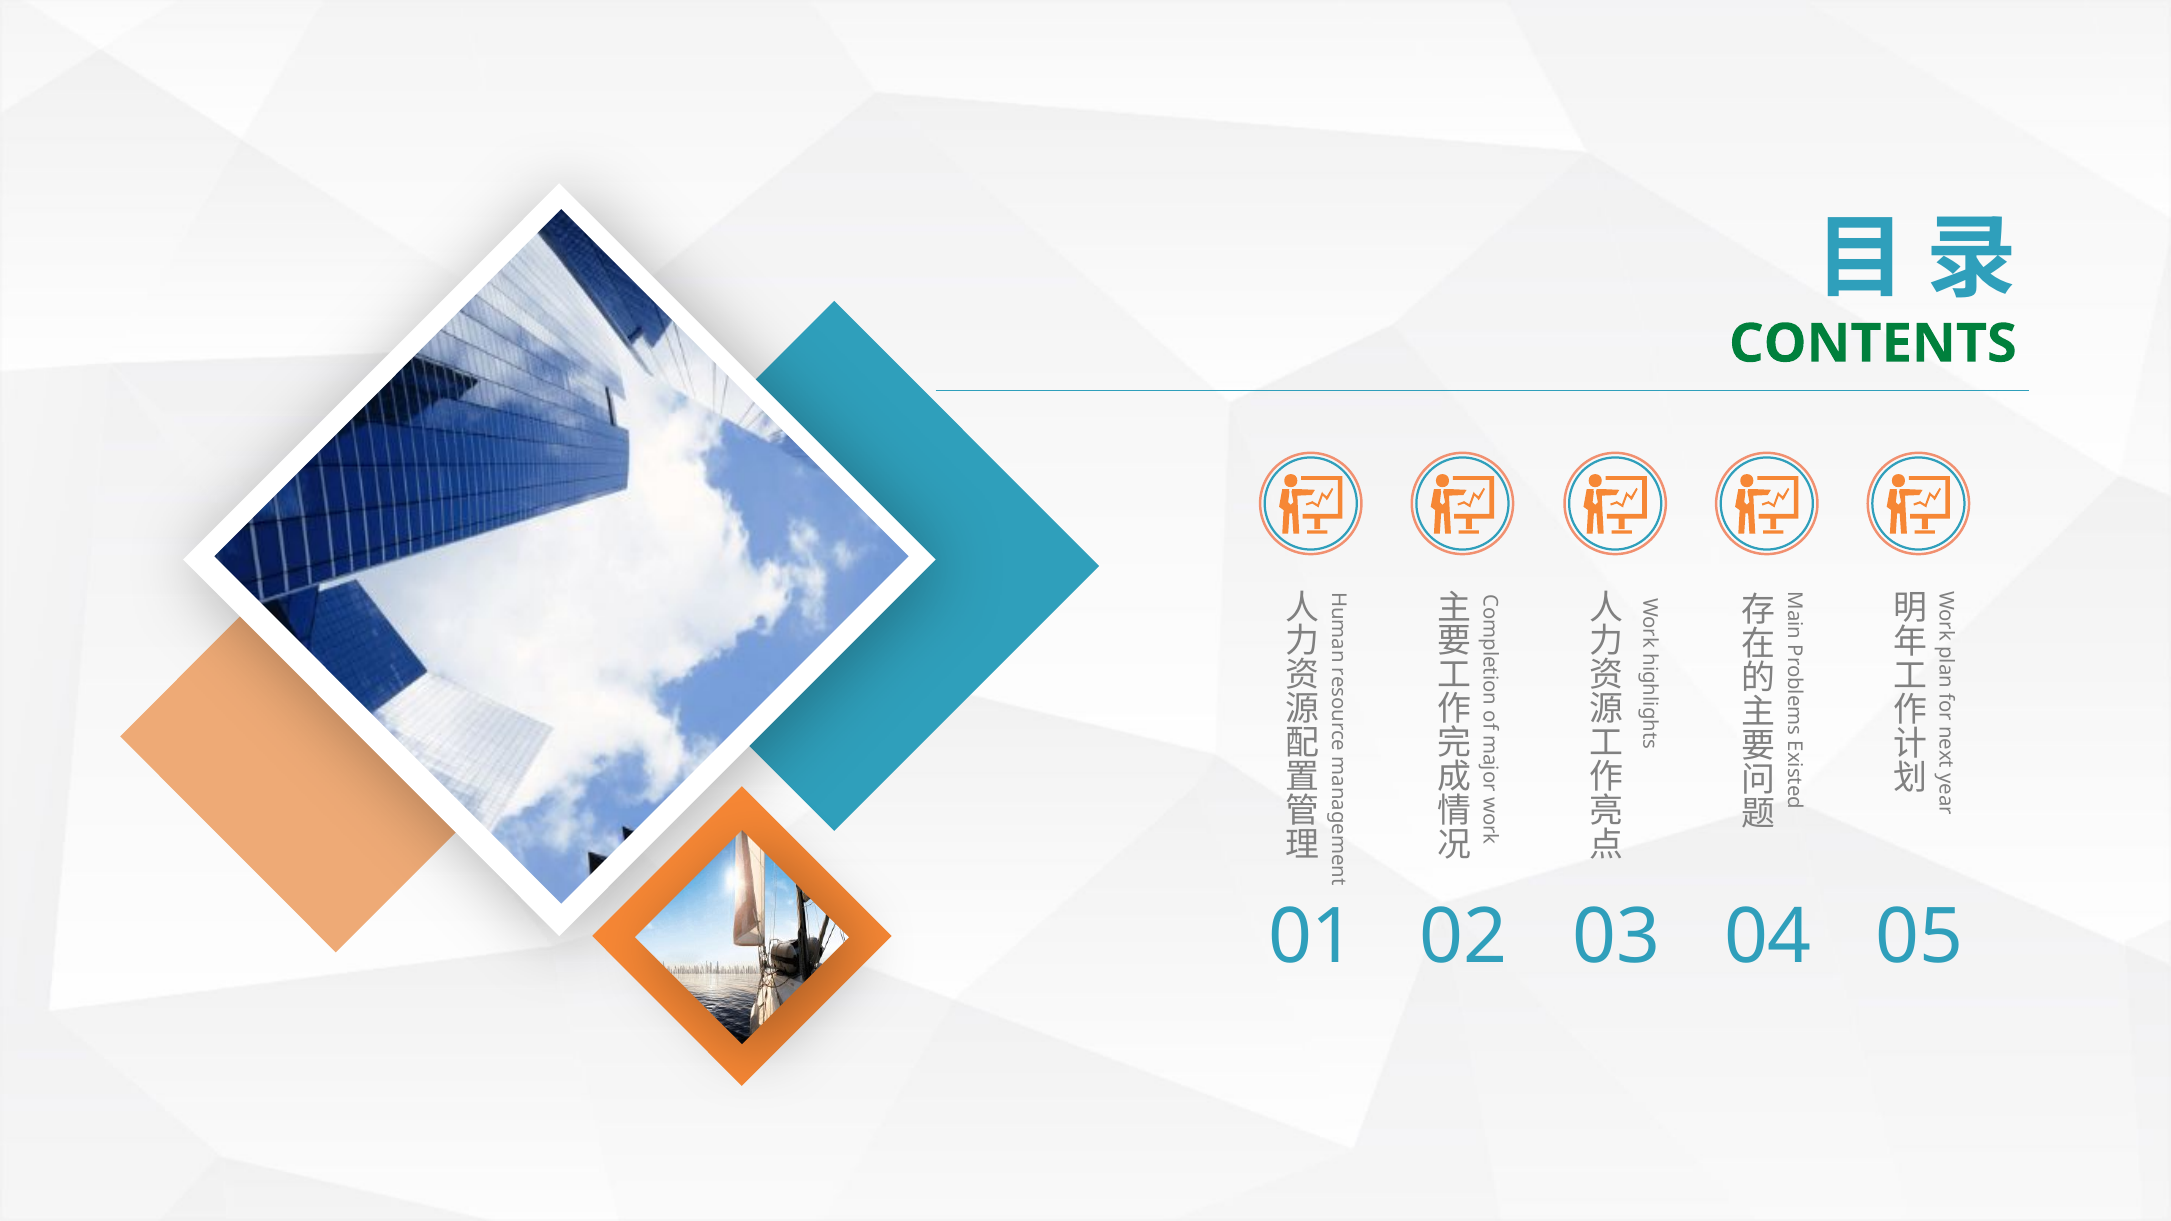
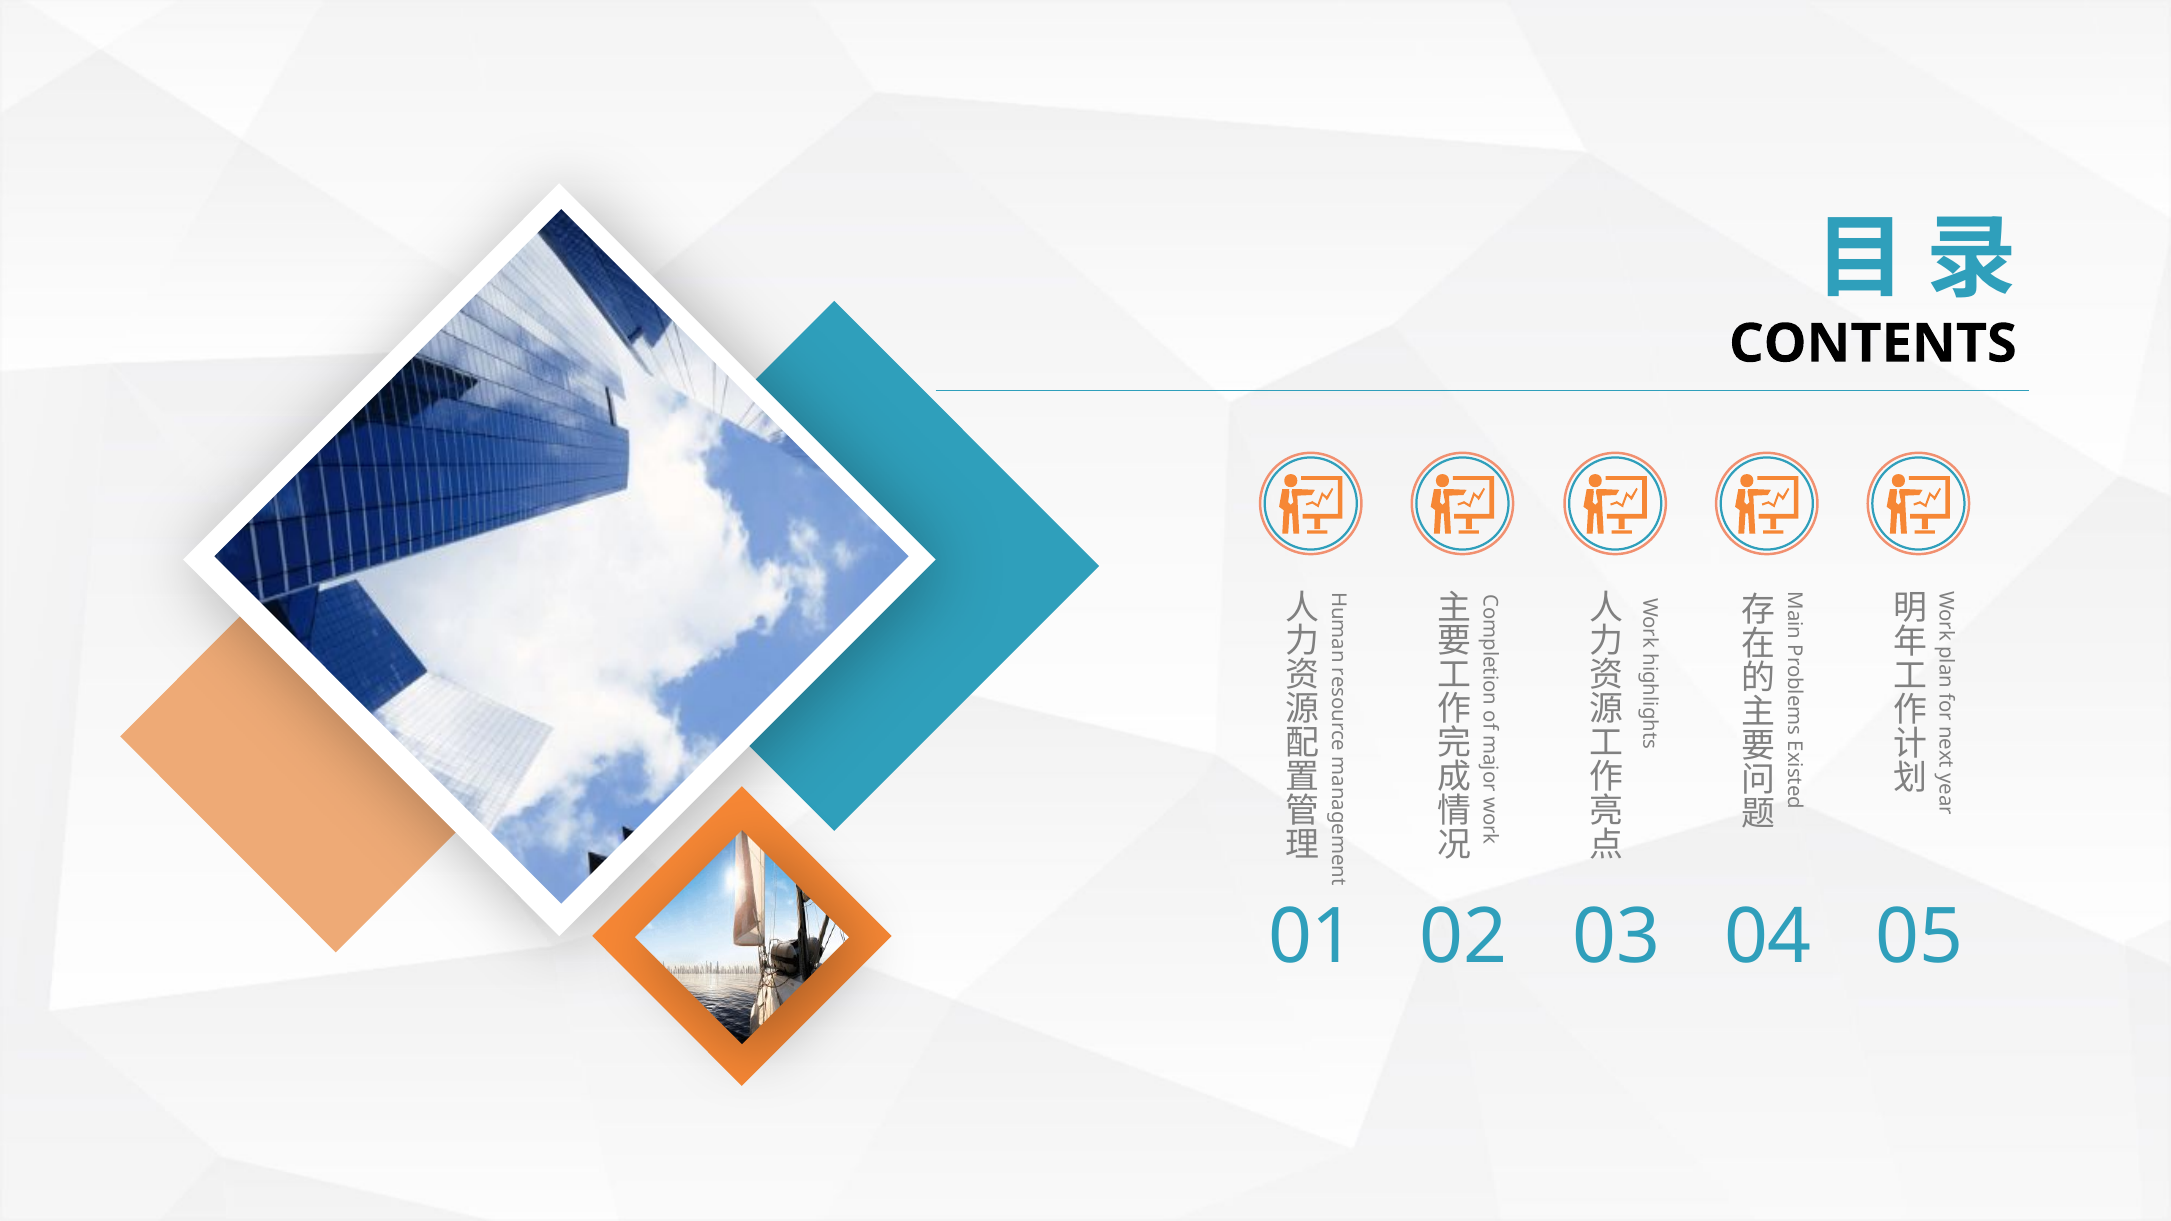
CONTENTS colour: green -> black
